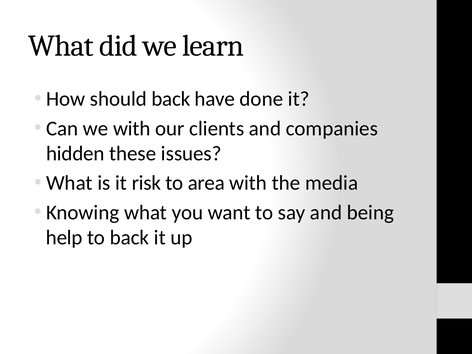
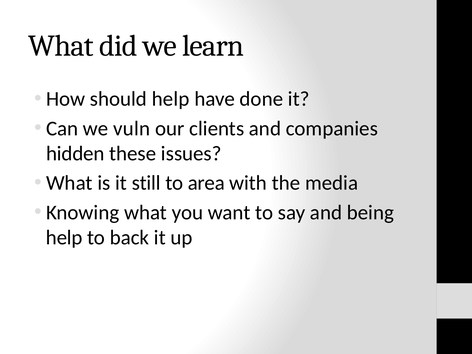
should back: back -> help
we with: with -> vuln
risk: risk -> still
